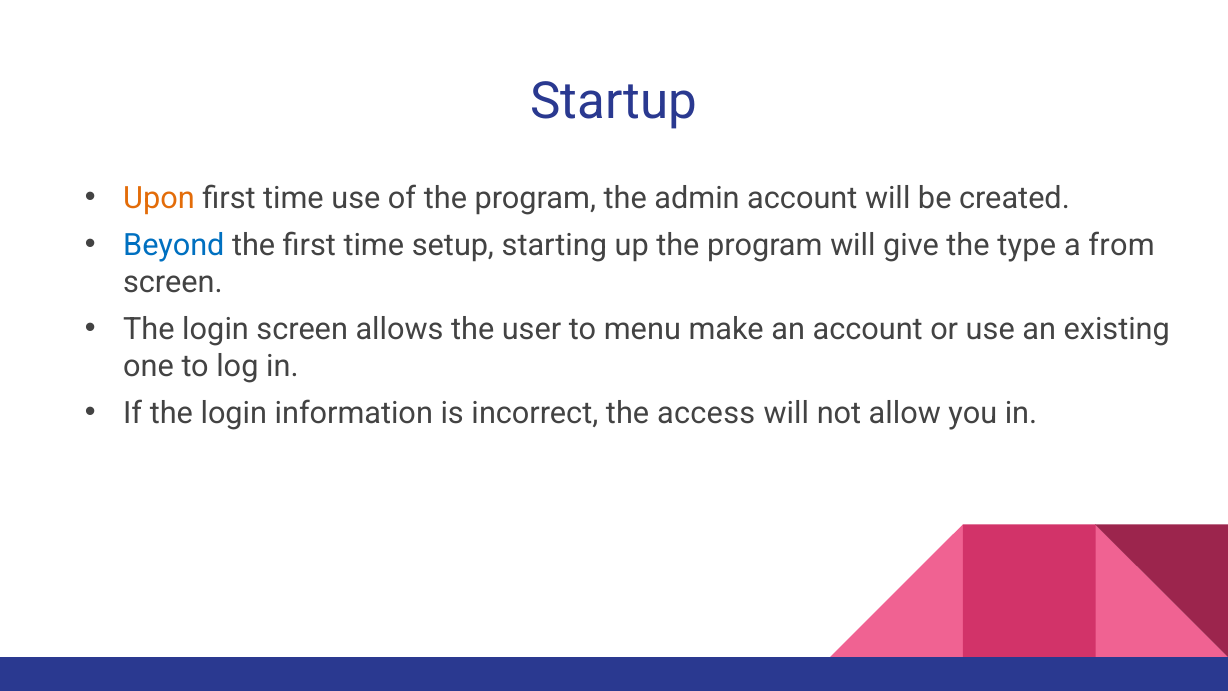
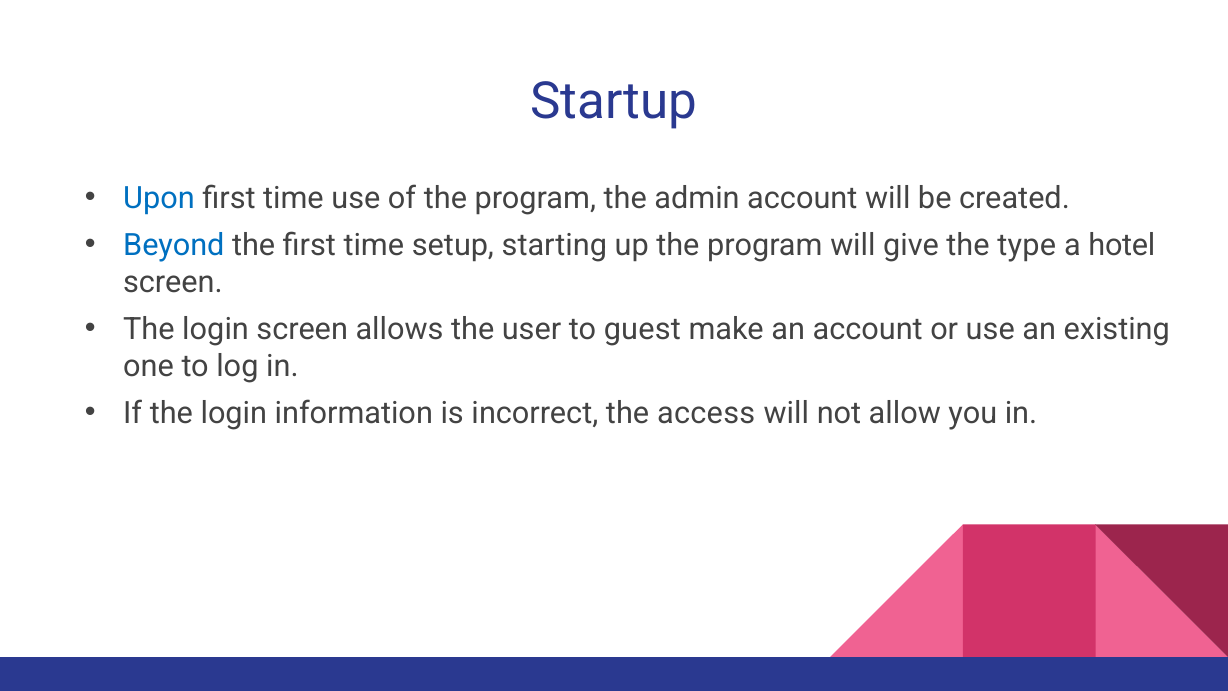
Upon colour: orange -> blue
from: from -> hotel
menu: menu -> guest
